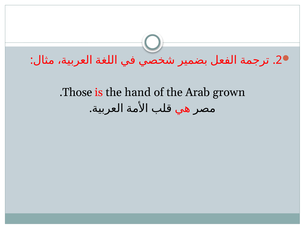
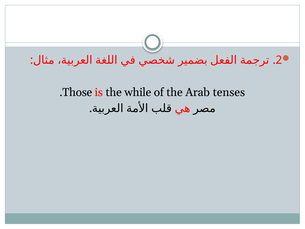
hand: hand -> while
grown: grown -> tenses
